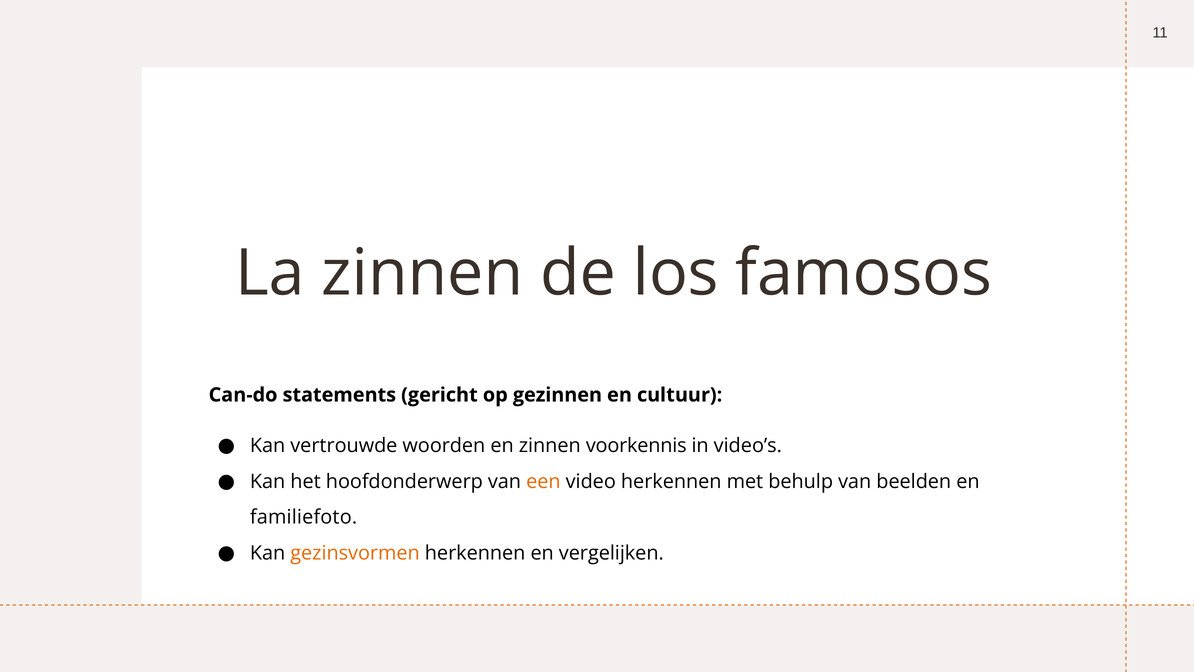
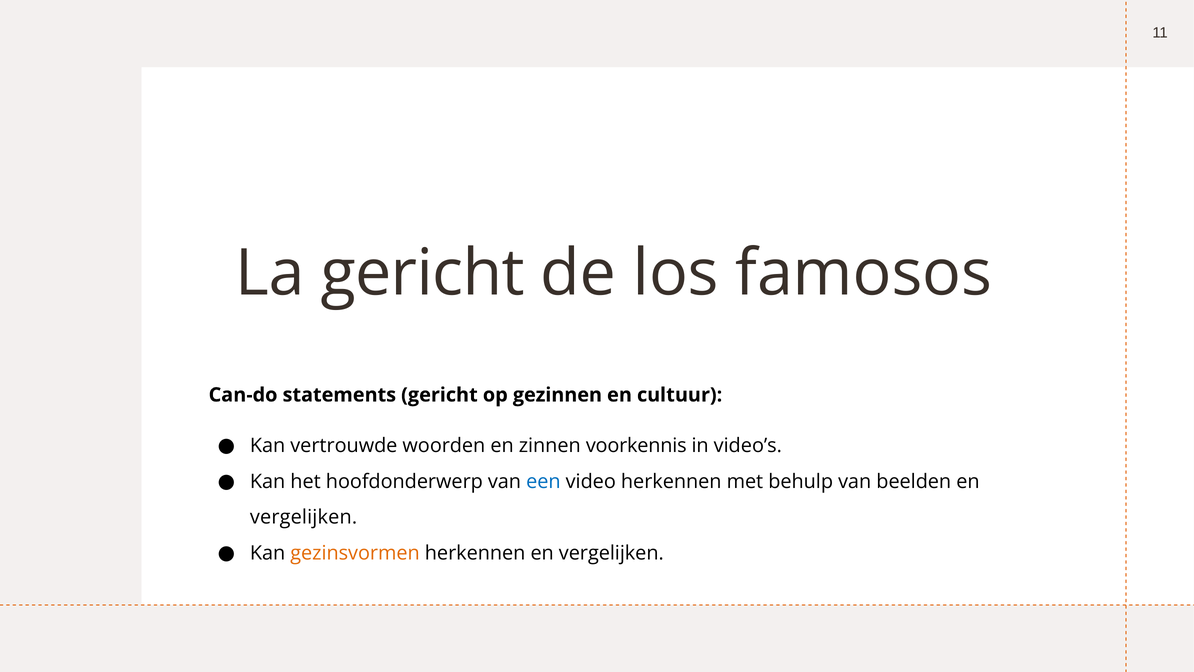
La zinnen: zinnen -> gericht
een colour: orange -> blue
familiefoto at (304, 517): familiefoto -> vergelijken
